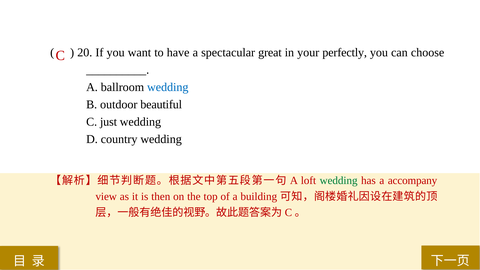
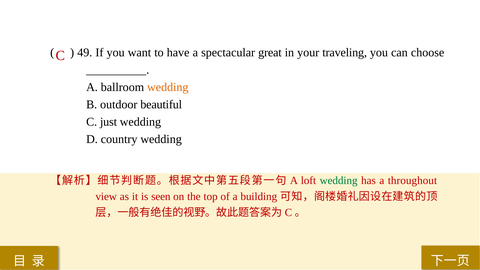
20: 20 -> 49
perfectly: perfectly -> traveling
wedding at (168, 87) colour: blue -> orange
accompany: accompany -> throughout
then: then -> seen
